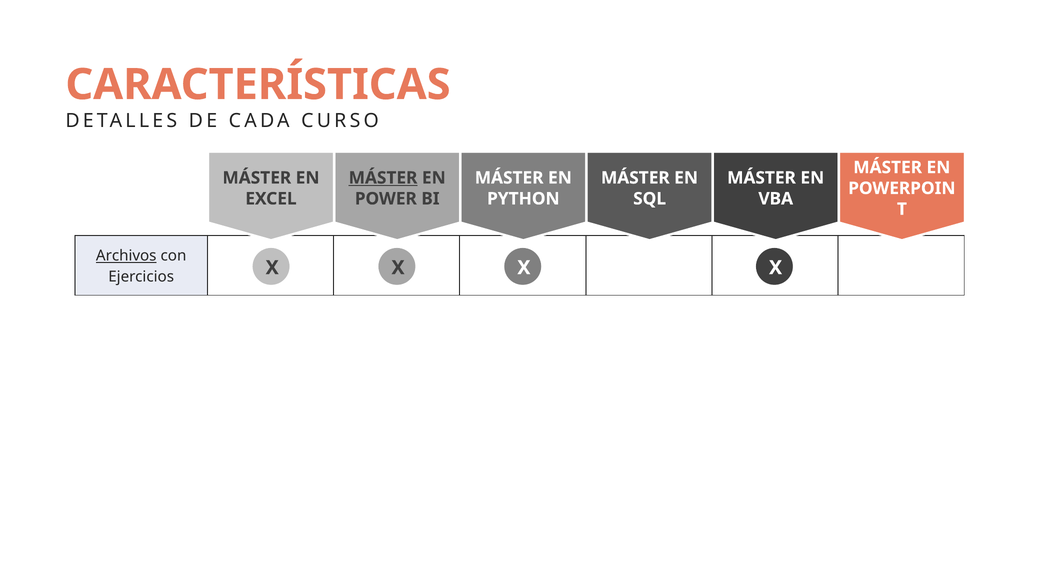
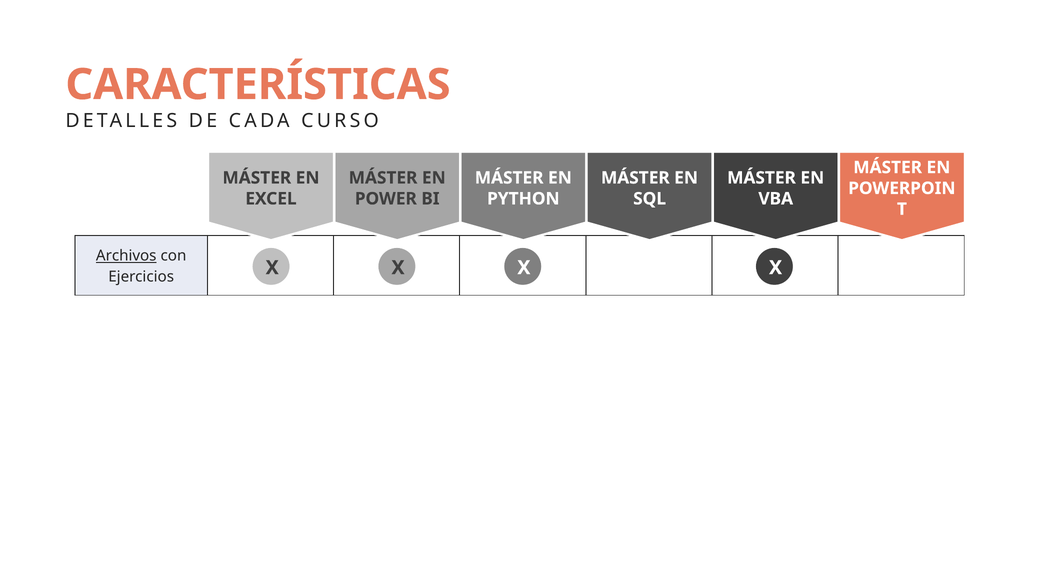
MÁSTER at (383, 178) underline: present -> none
